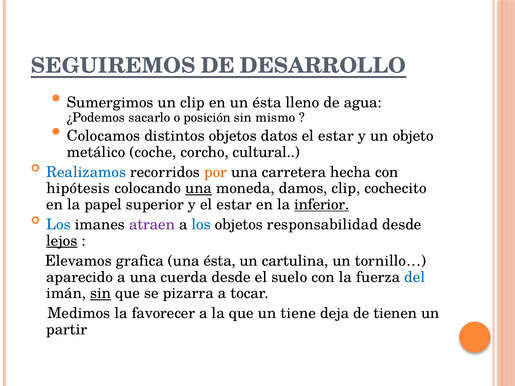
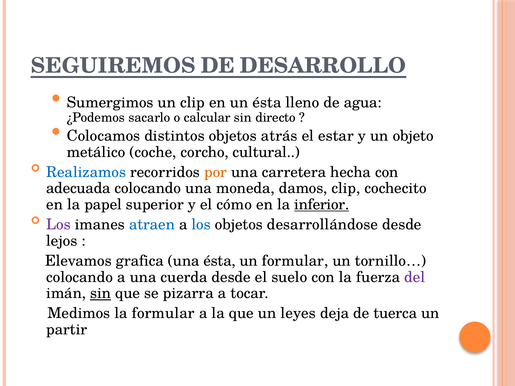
posición: posición -> calcular
mismo: mismo -> directo
datos: datos -> atrás
hipótesis: hipótesis -> adecuada
una at (199, 188) underline: present -> none
y el estar: estar -> cómo
Los at (59, 225) colour: blue -> purple
atraen colour: purple -> blue
responsabilidad: responsabilidad -> desarrollándose
lejos underline: present -> none
un cartulina: cartulina -> formular
aparecido at (80, 277): aparecido -> colocando
del colour: blue -> purple
la favorecer: favorecer -> formular
tiene: tiene -> leyes
tienen: tienen -> tuerca
